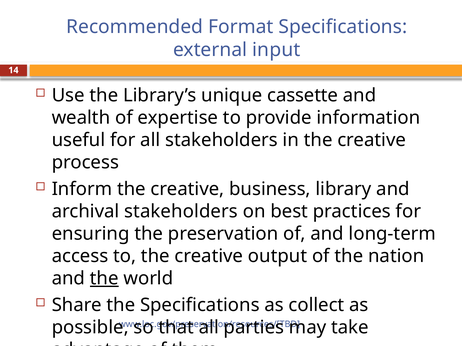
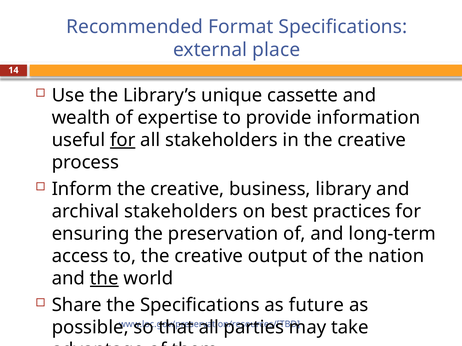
input: input -> place
for at (123, 140) underline: none -> present
collect: collect -> future
